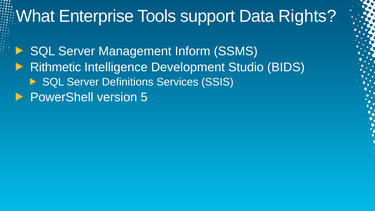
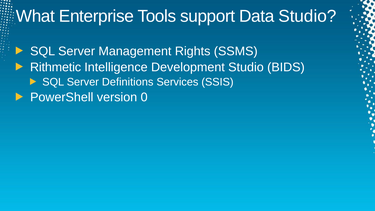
Data Rights: Rights -> Studio
Inform: Inform -> Rights
5: 5 -> 0
